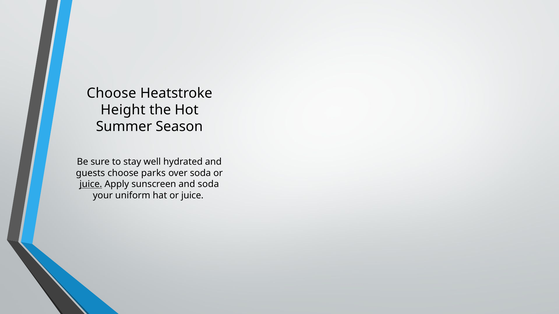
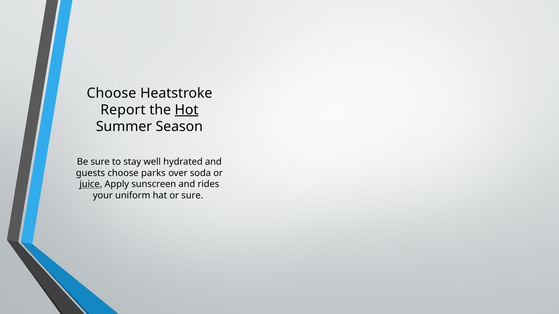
Height: Height -> Report
Hot underline: none -> present
and soda: soda -> rides
hat or juice: juice -> sure
